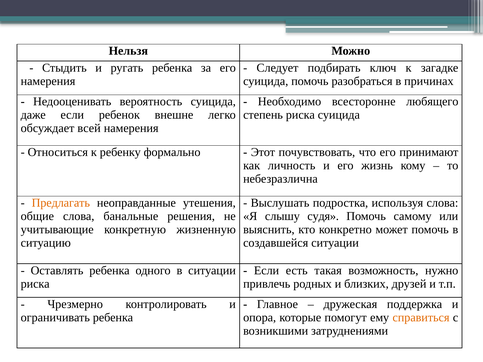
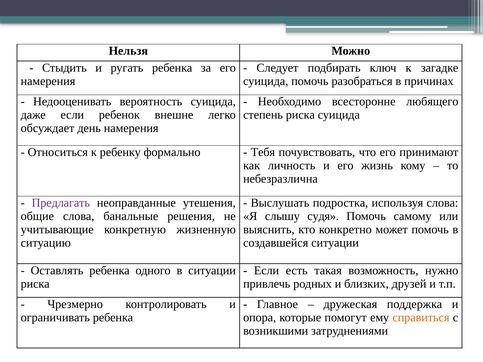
всей: всей -> день
Этот: Этот -> Тебя
Предлагать colour: orange -> purple
